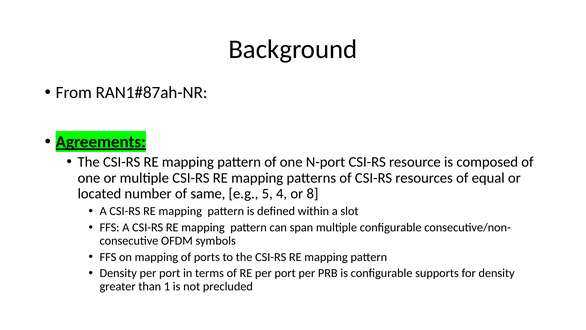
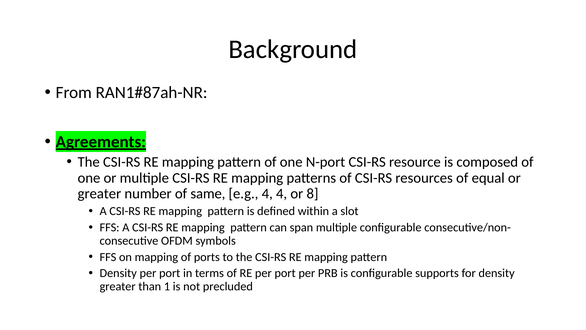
located at (99, 193): located -> greater
e.g 5: 5 -> 4
